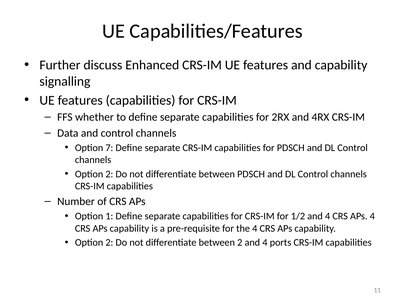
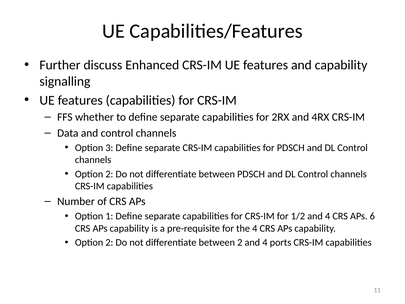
7: 7 -> 3
APs 4: 4 -> 6
